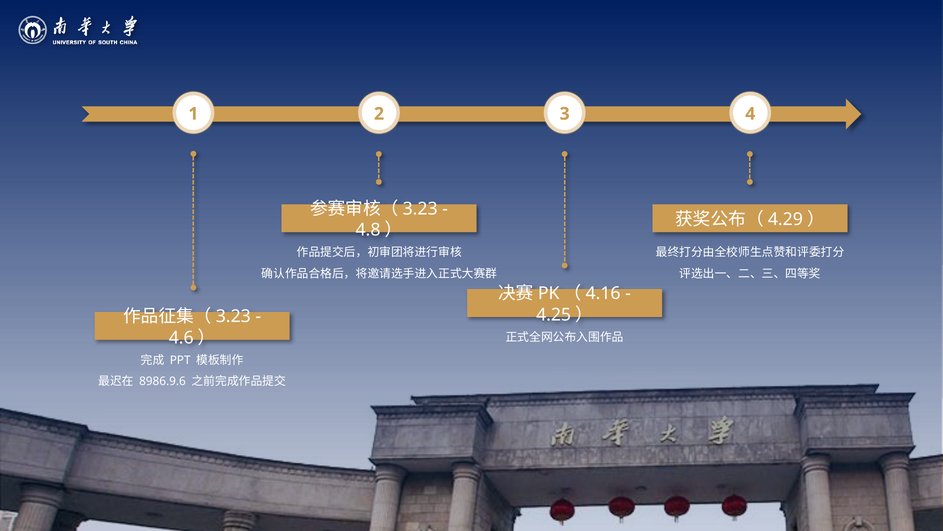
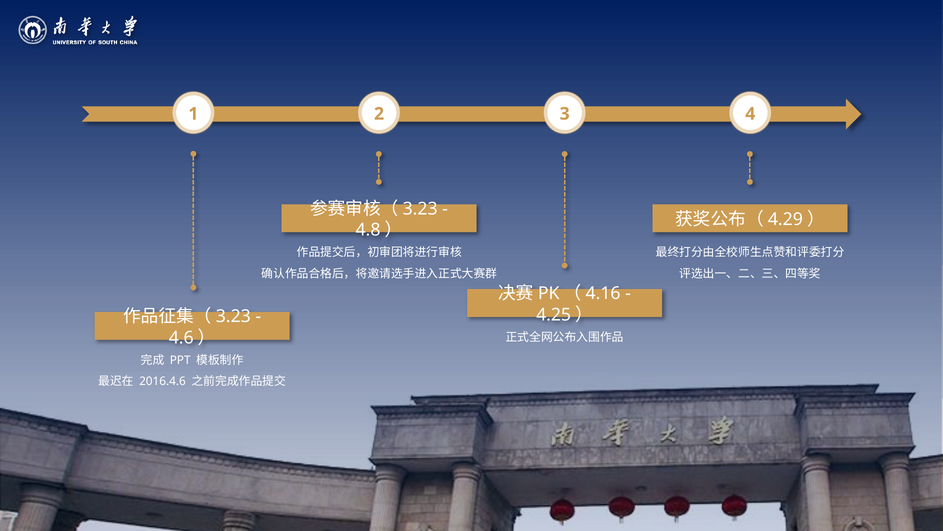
8986.9.6: 8986.9.6 -> 2016.4.6
